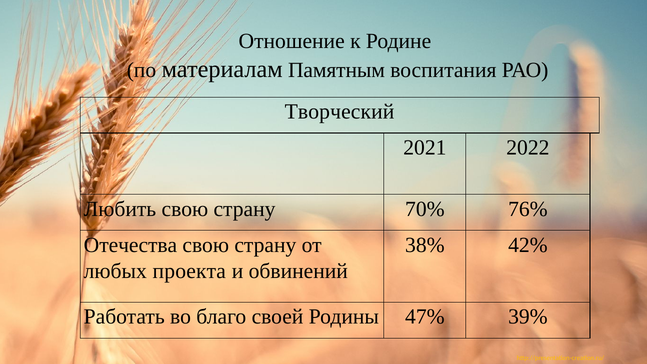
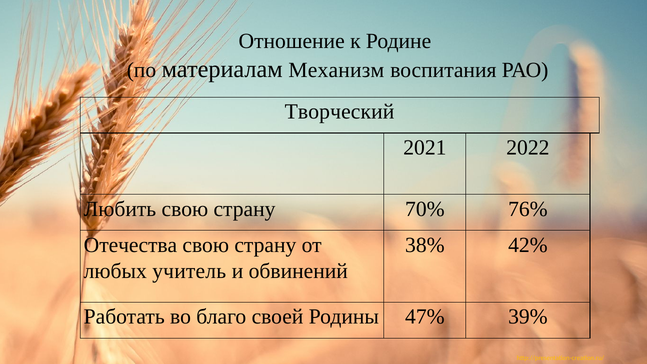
Памятным: Памятным -> Механизм
проекта: проекта -> учитель
